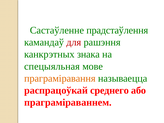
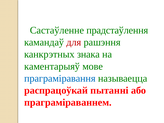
спецыяльная: спецыяльная -> каментарыяў
праграміравання colour: orange -> blue
среднего: среднего -> пытанні
